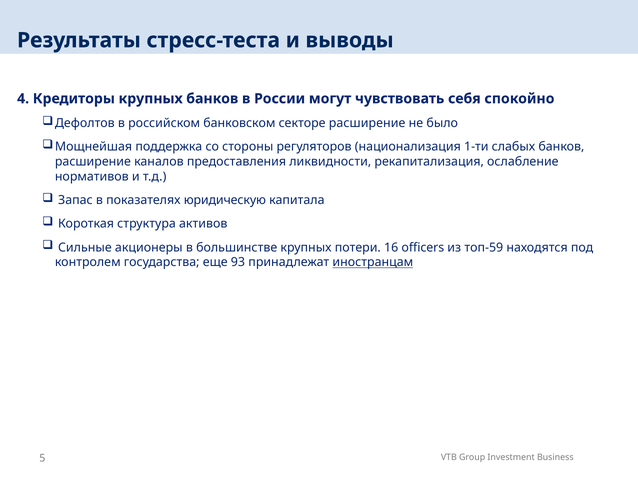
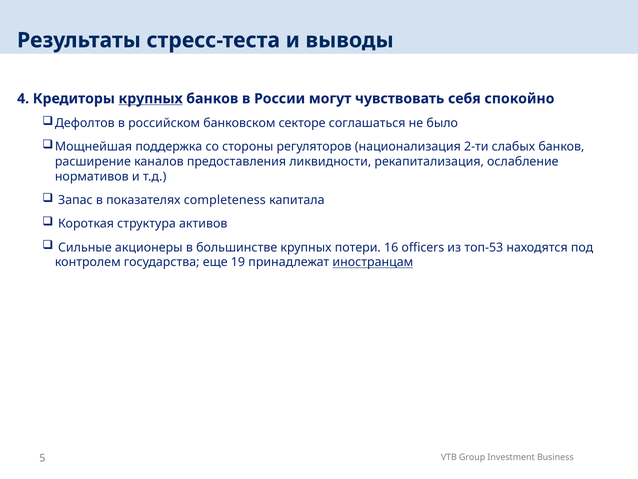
крупных at (151, 99) underline: none -> present
секторе расширение: расширение -> соглашаться
1-ти: 1-ти -> 2-ти
юридическую: юридическую -> completeness
топ-59: топ-59 -> топ-53
93: 93 -> 19
